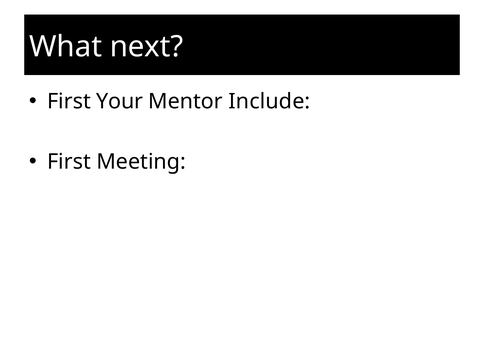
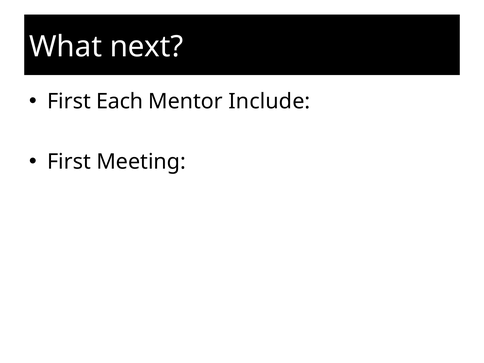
Your: Your -> Each
